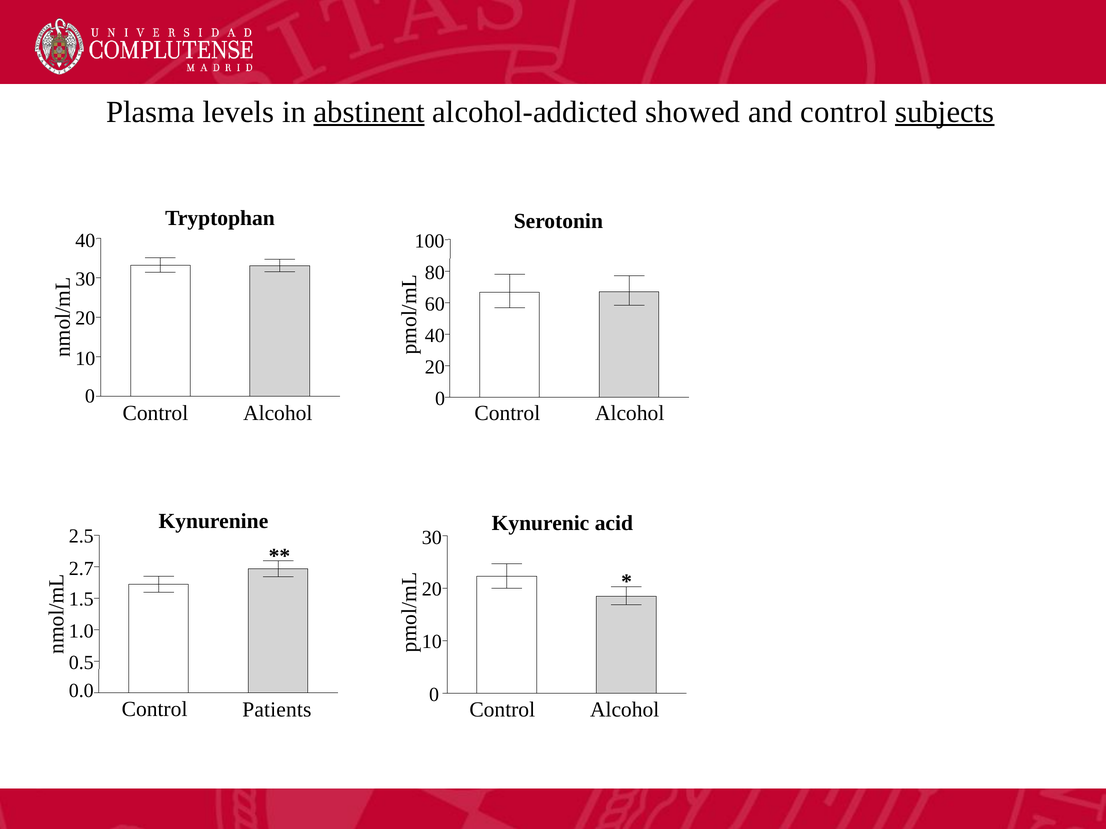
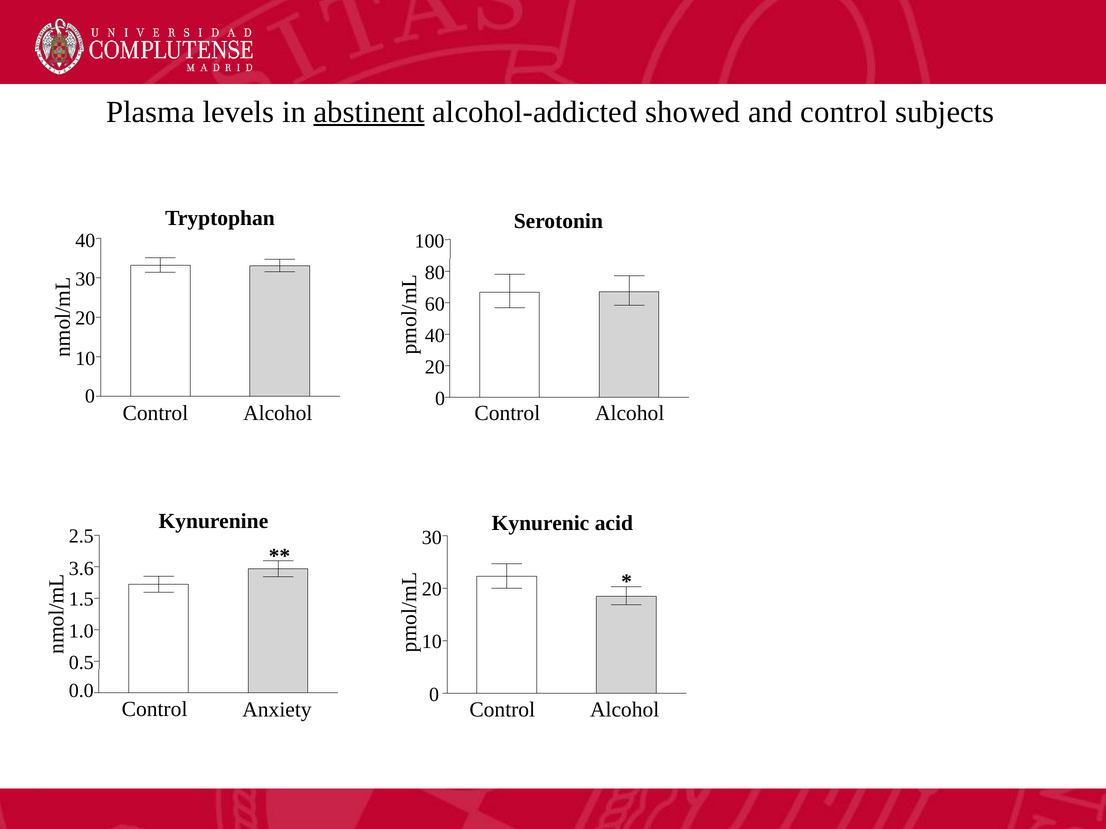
subjects underline: present -> none
2.7: 2.7 -> 3.6
Patients: Patients -> Anxiety
